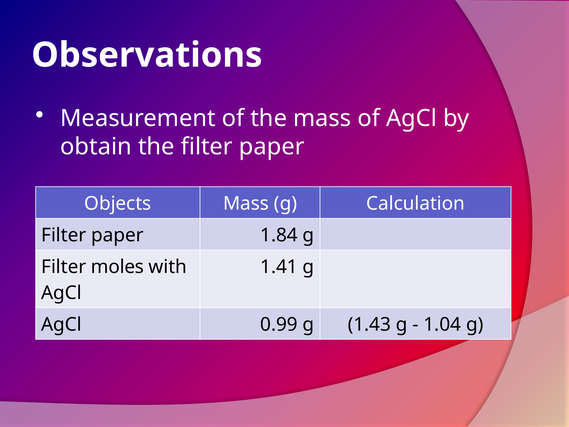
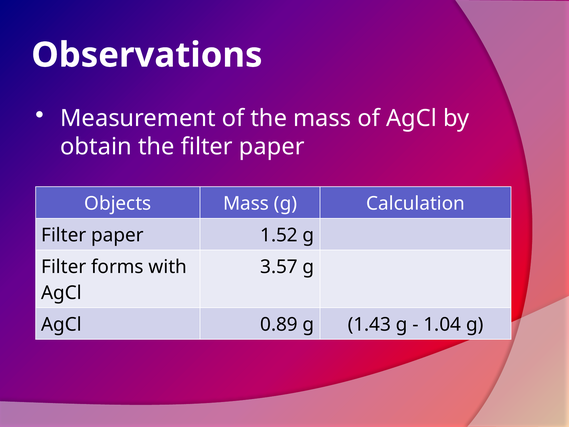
1.84: 1.84 -> 1.52
moles: moles -> forms
1.41: 1.41 -> 3.57
0.99: 0.99 -> 0.89
